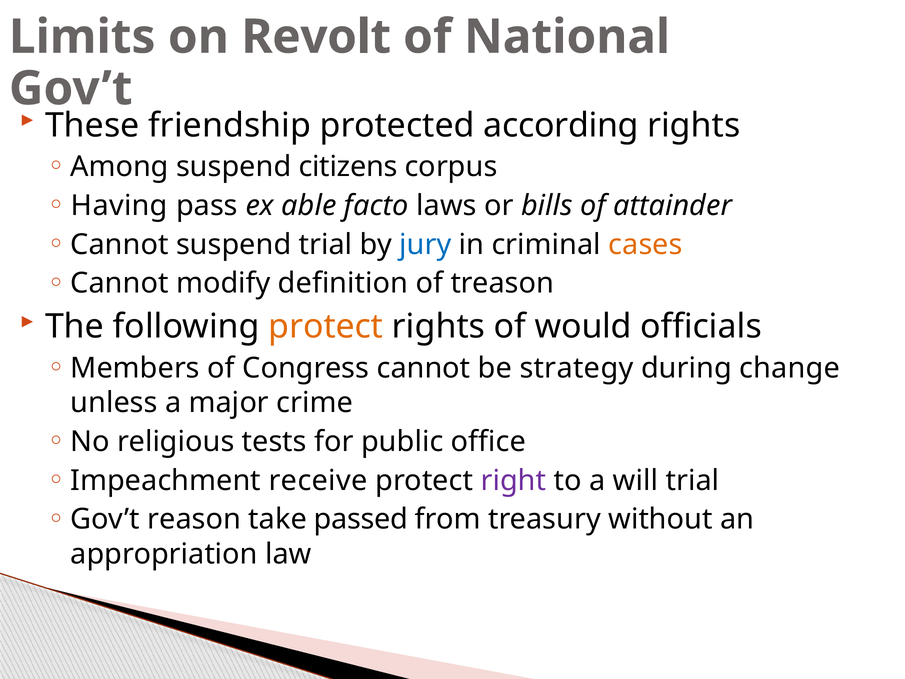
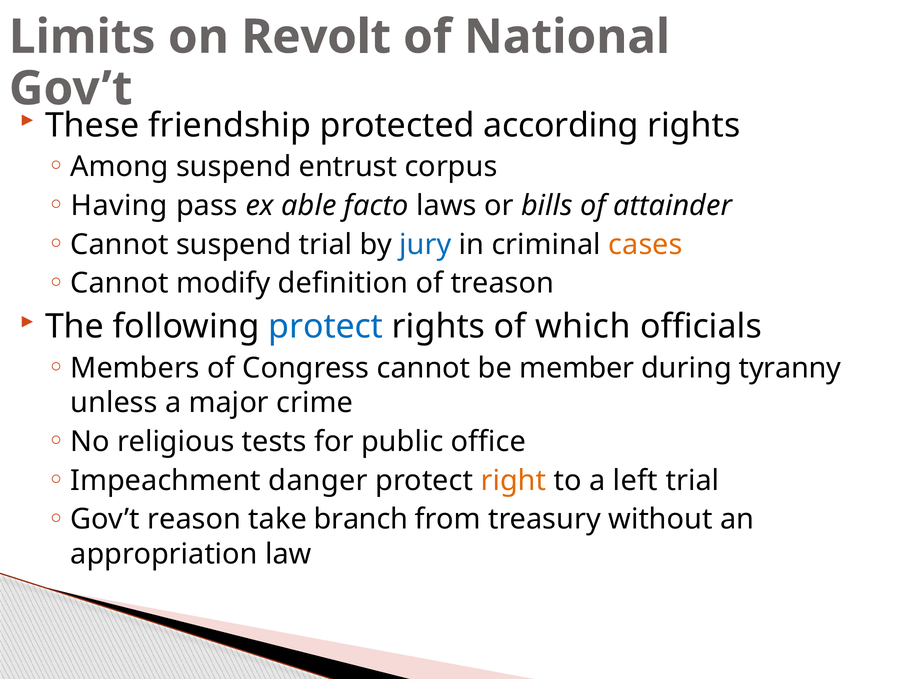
citizens: citizens -> entrust
protect at (326, 326) colour: orange -> blue
would: would -> which
strategy: strategy -> member
change: change -> tyranny
receive: receive -> danger
right colour: purple -> orange
will: will -> left
passed: passed -> branch
